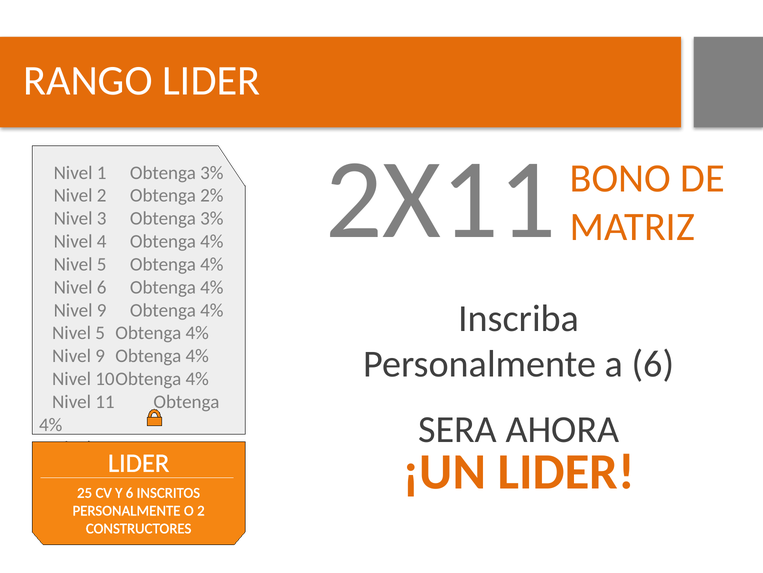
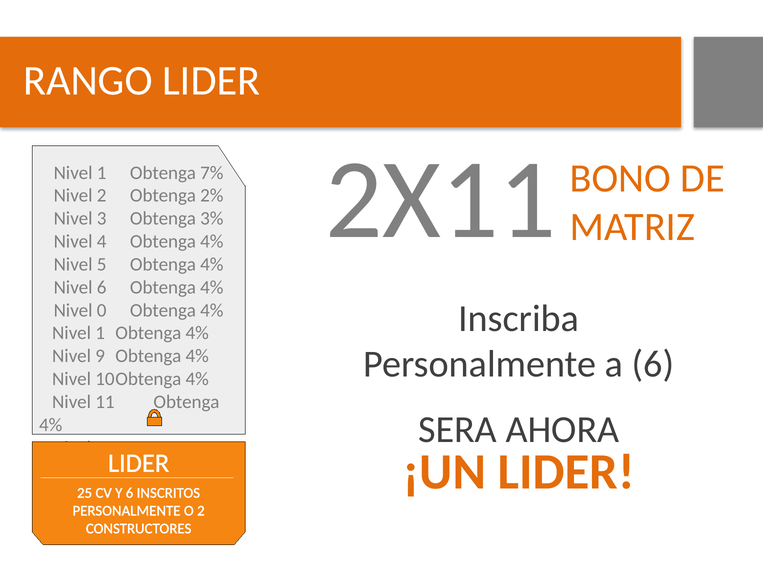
1 Obtenga 3%: 3% -> 7%
9 at (102, 310): 9 -> 0
5 at (100, 333): 5 -> 1
